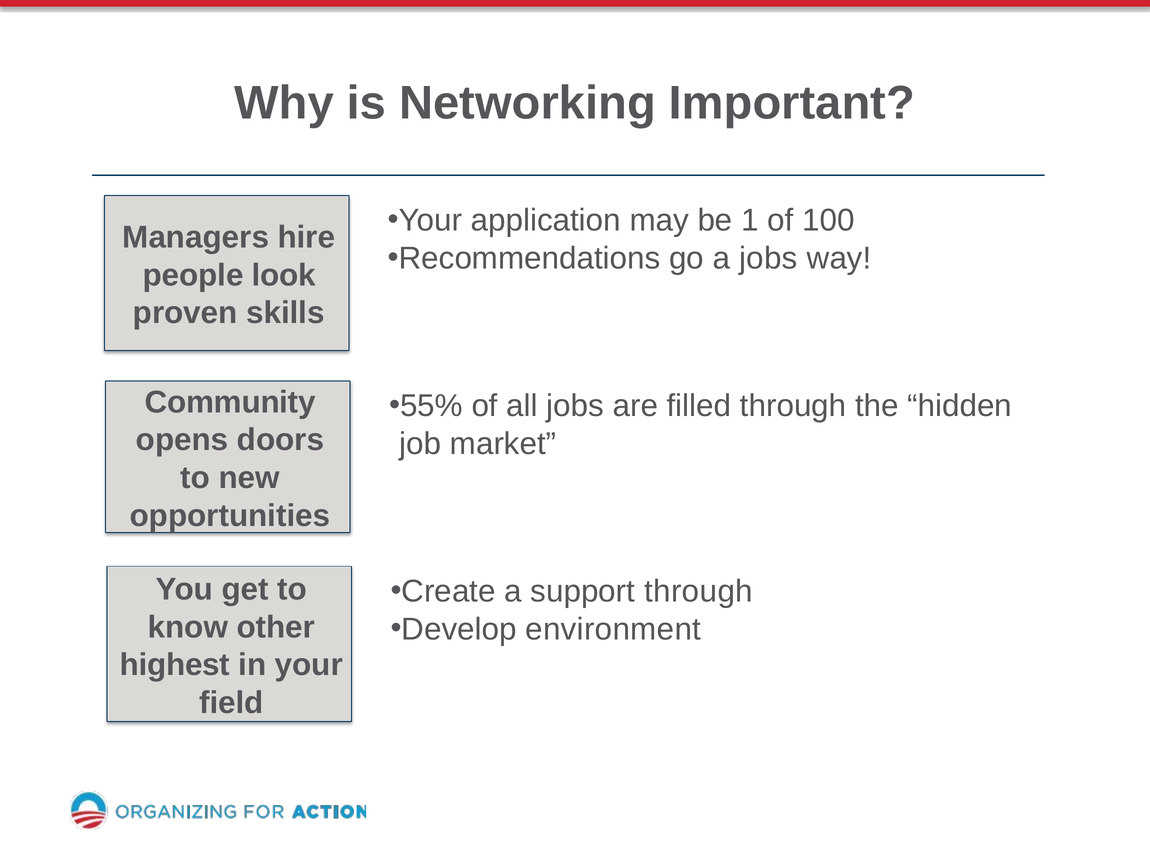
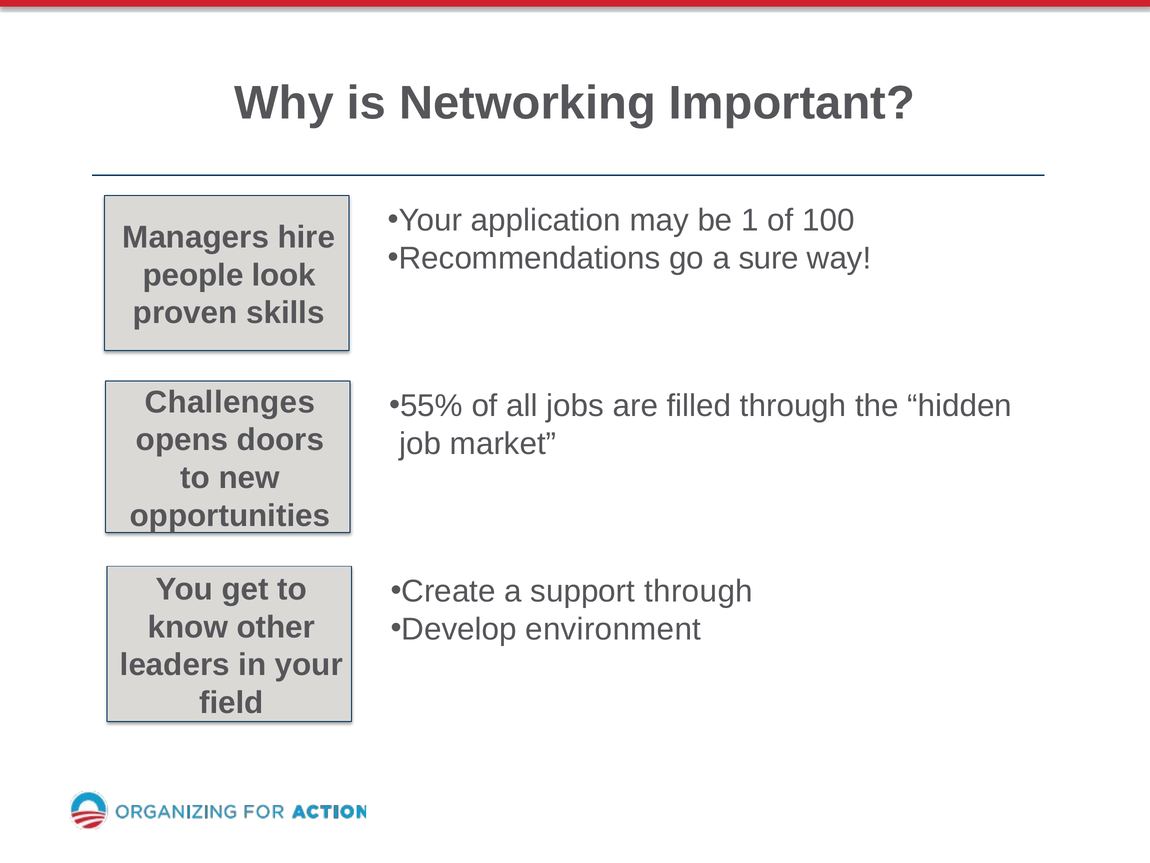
a jobs: jobs -> sure
Community: Community -> Challenges
highest: highest -> leaders
